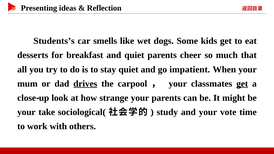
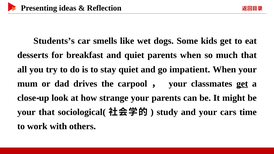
parents cheer: cheer -> when
drives underline: present -> none
your take: take -> that
vote: vote -> cars
